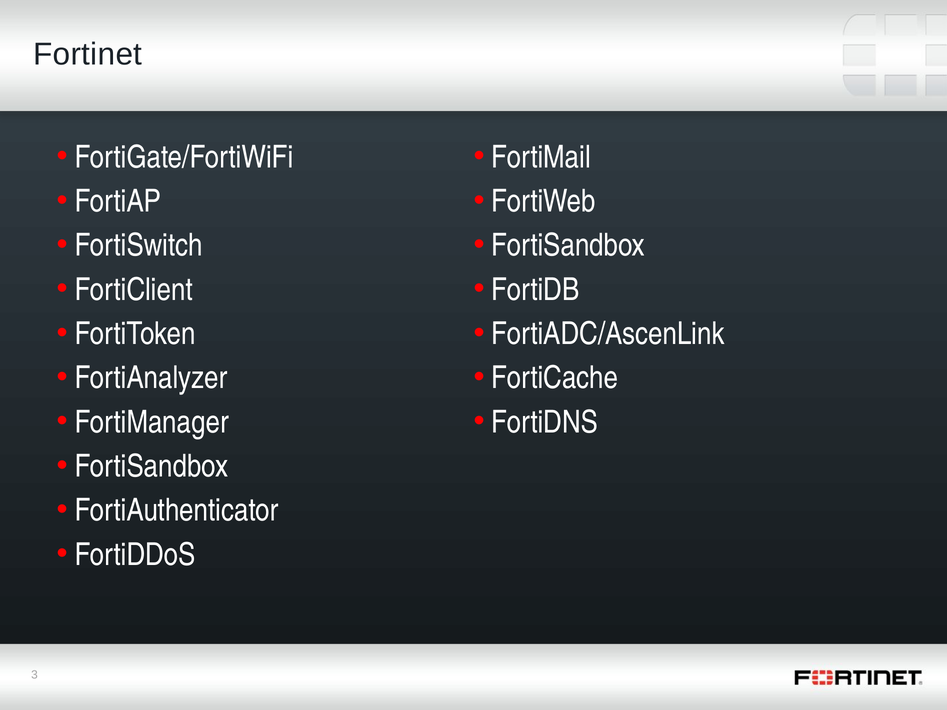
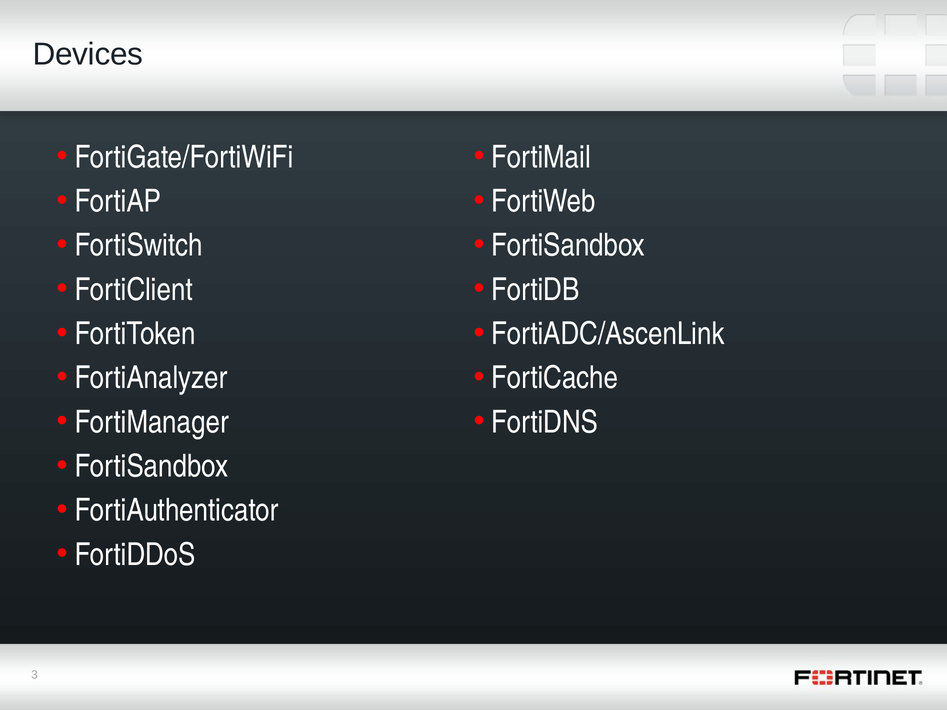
Fortinet: Fortinet -> Devices
